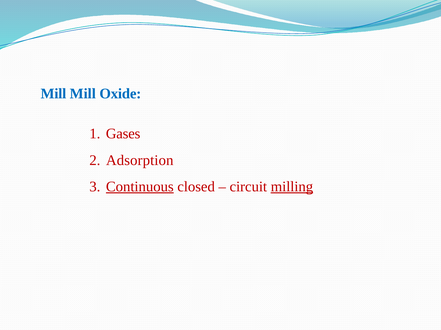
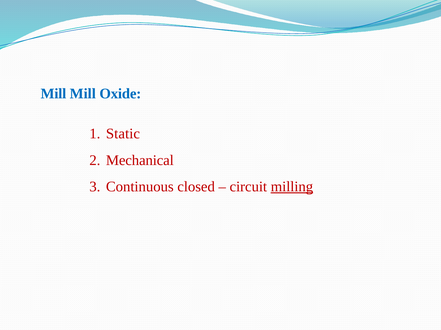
Gases: Gases -> Static
Adsorption: Adsorption -> Mechanical
Continuous underline: present -> none
